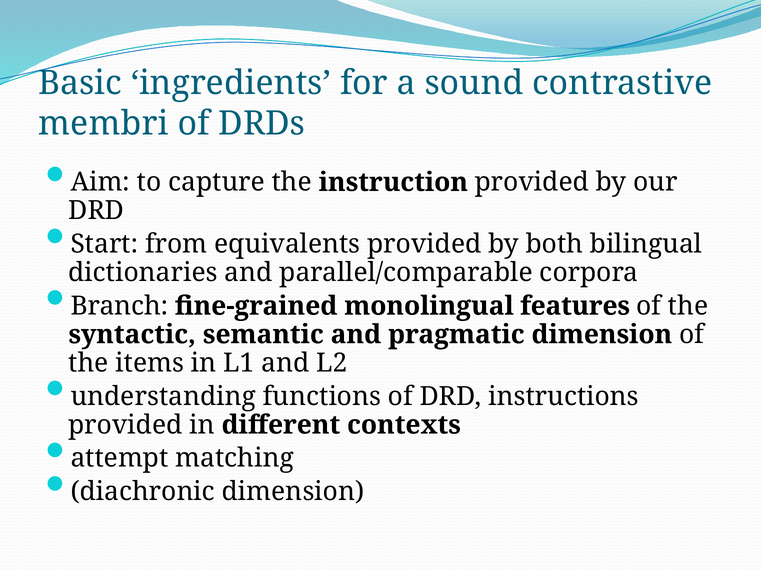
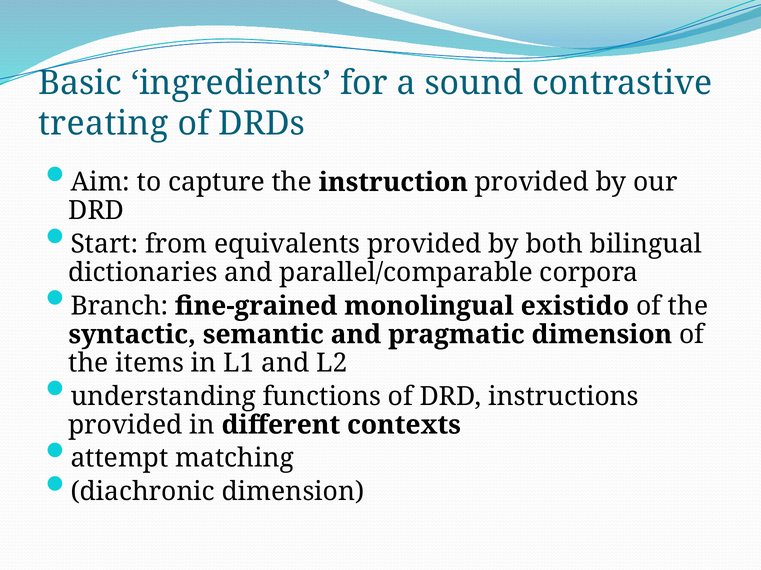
membri: membri -> treating
features: features -> existido
